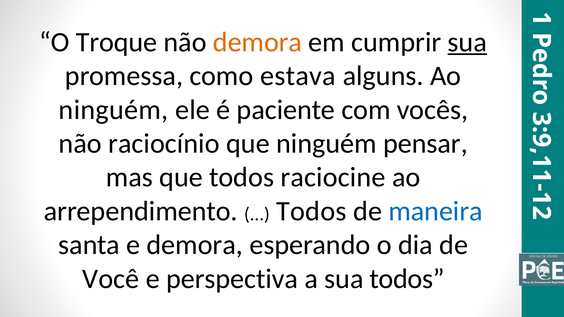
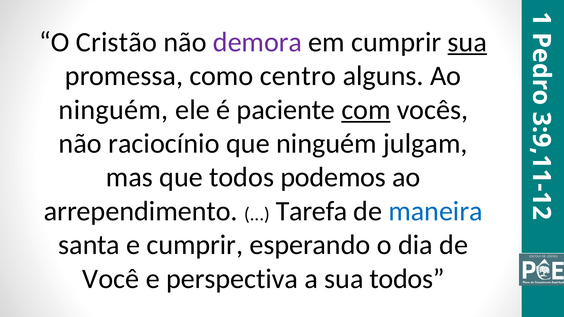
Troque: Troque -> Cristão
demora at (257, 42) colour: orange -> purple
estava: estava -> centro
com underline: none -> present
pensar: pensar -> julgam
raciocine: raciocine -> podemos
Todos at (311, 211): Todos -> Tarefa
e demora: demora -> cumprir
